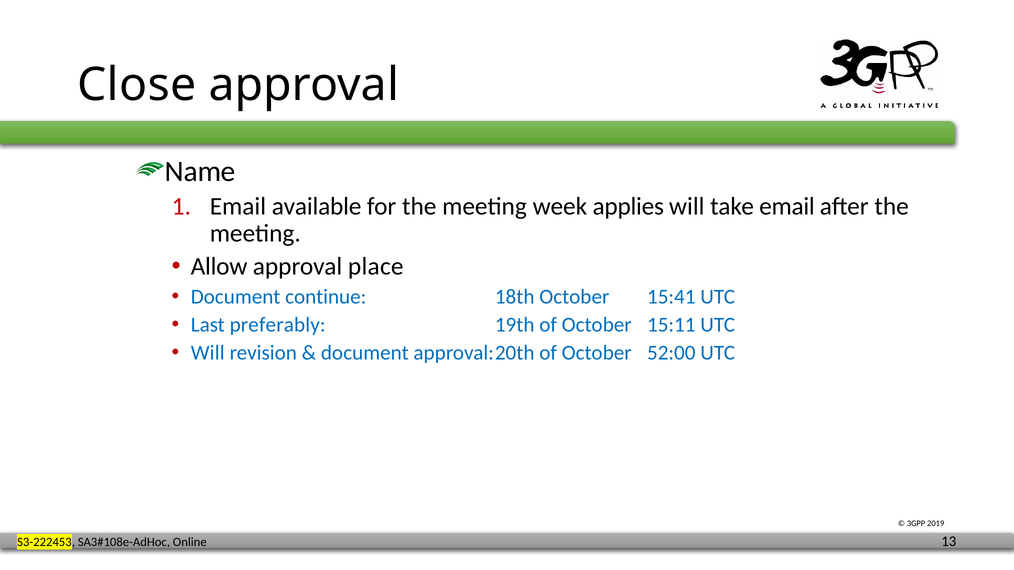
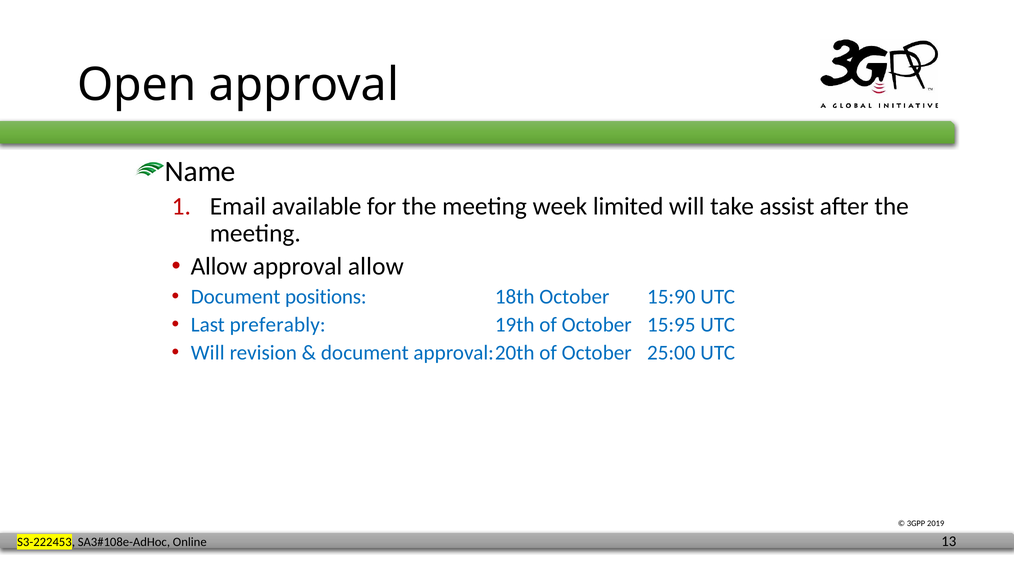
Close: Close -> Open
applies: applies -> limited
take email: email -> assist
approval place: place -> allow
continue: continue -> positions
15:41: 15:41 -> 15:90
15:11: 15:11 -> 15:95
52:00: 52:00 -> 25:00
